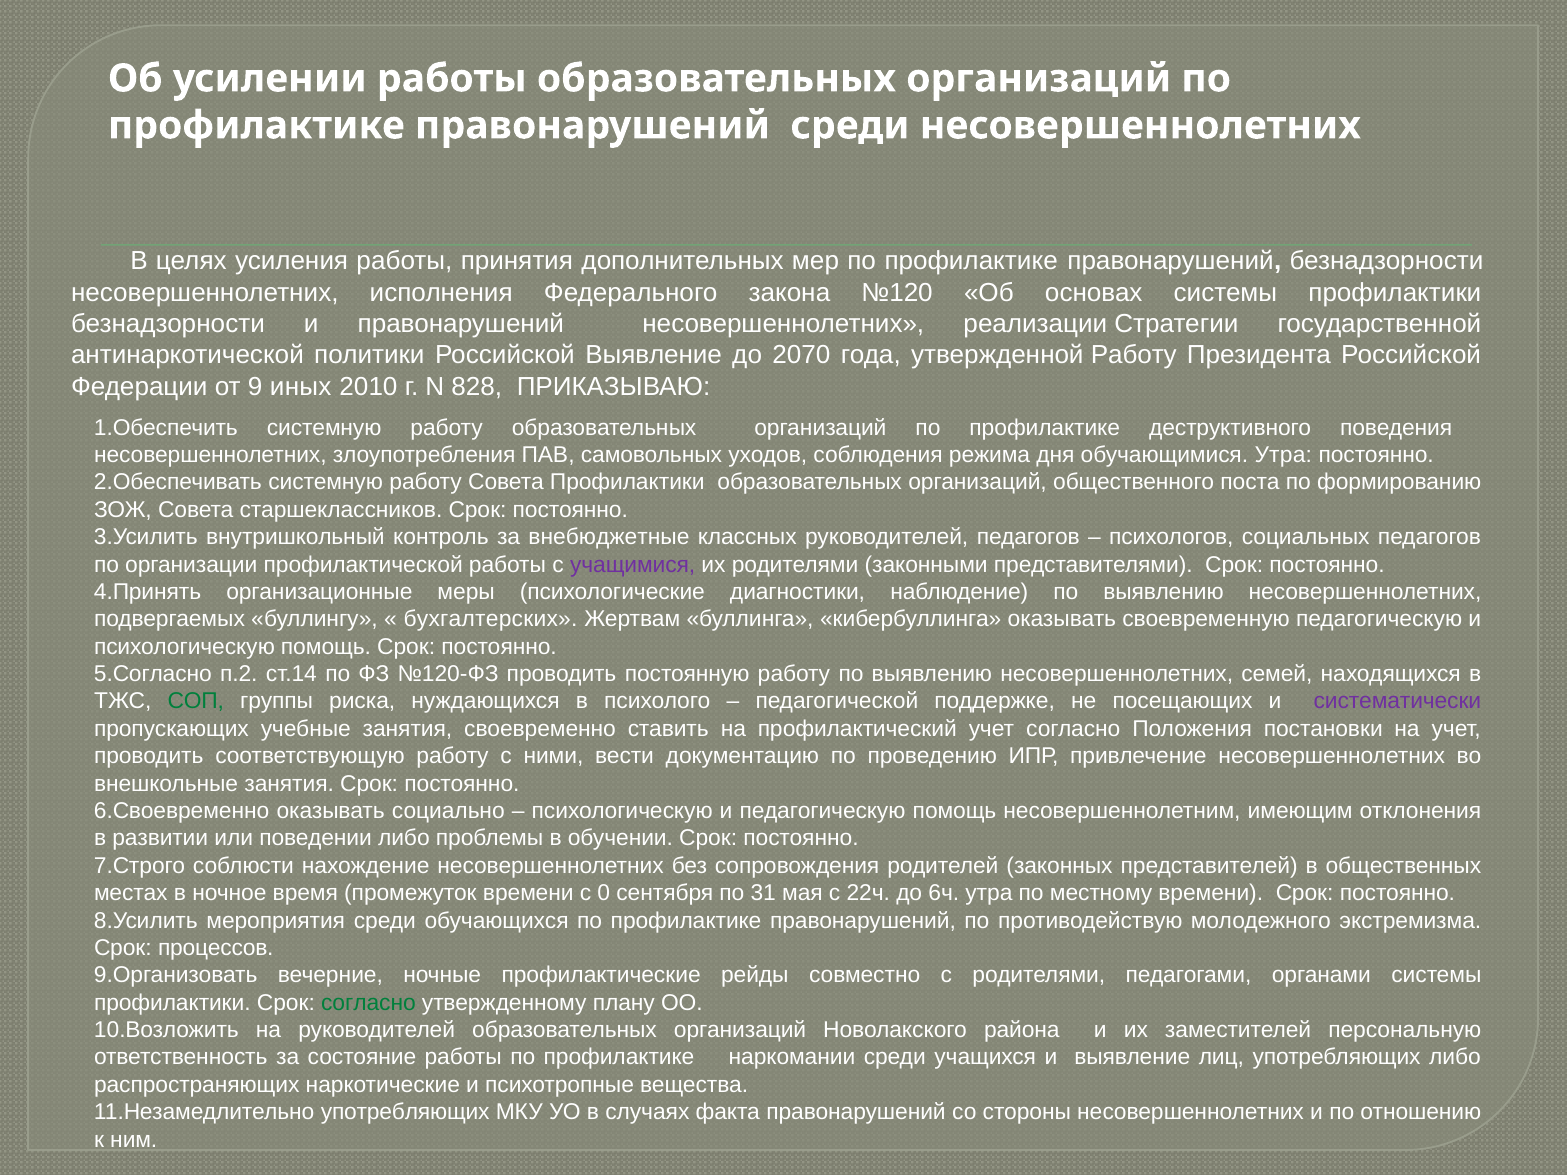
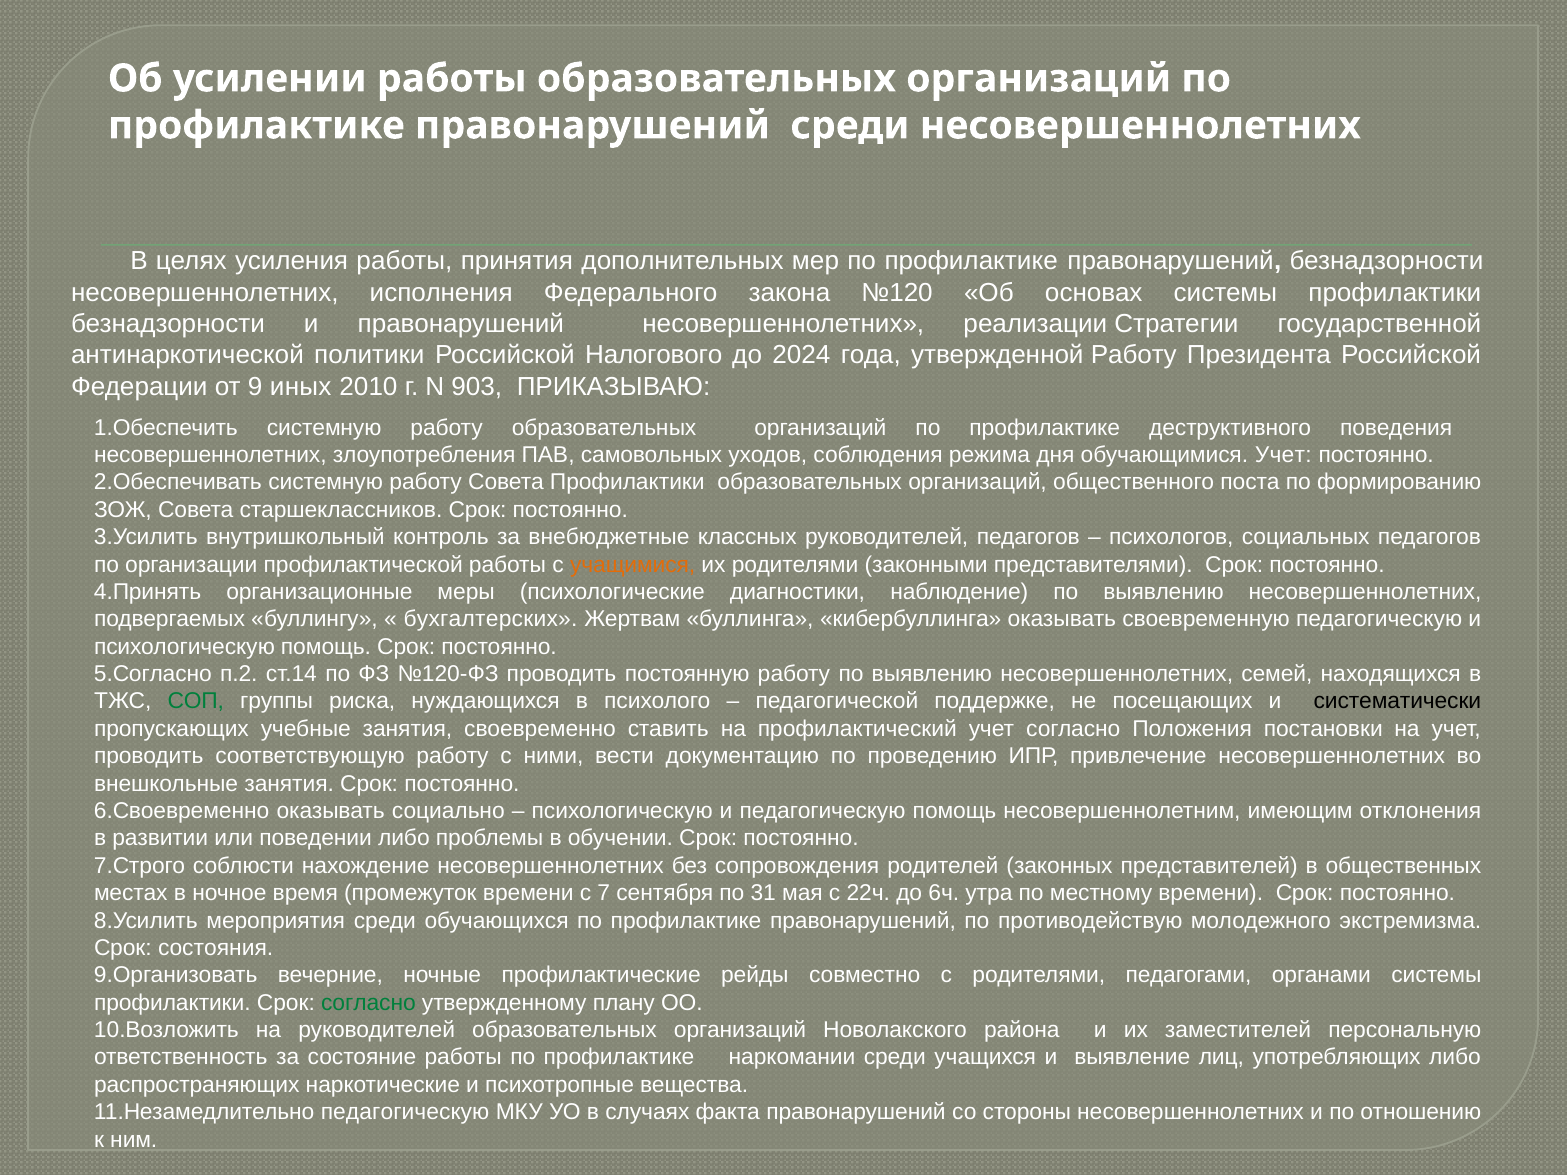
Российской Выявление: Выявление -> Налогового
2070: 2070 -> 2024
828: 828 -> 903
обучающимися Утра: Утра -> Учет
учащимися colour: purple -> orange
систематически colour: purple -> black
0: 0 -> 7
процессов: процессов -> состояния
употребляющих at (405, 1112): употребляющих -> педагогическую
